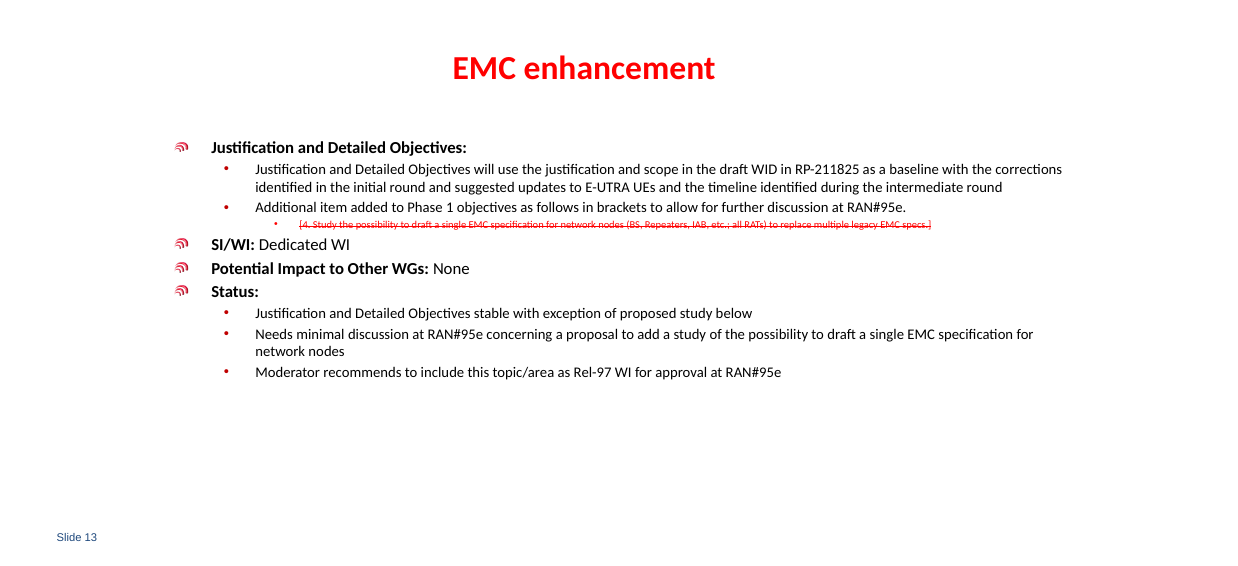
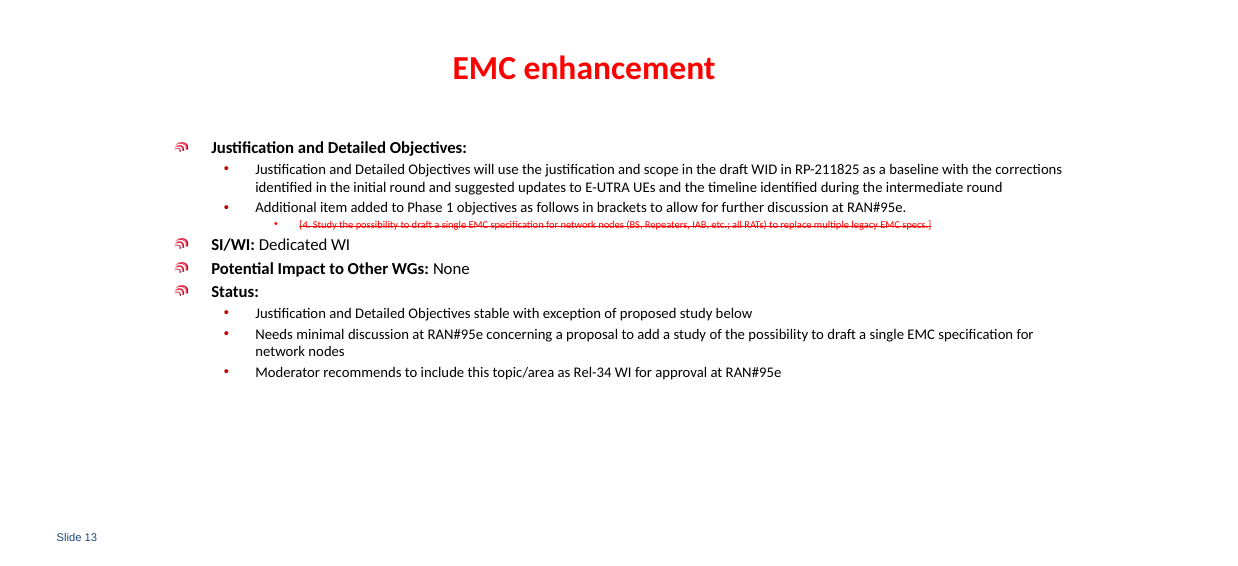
Rel-97: Rel-97 -> Rel-34
